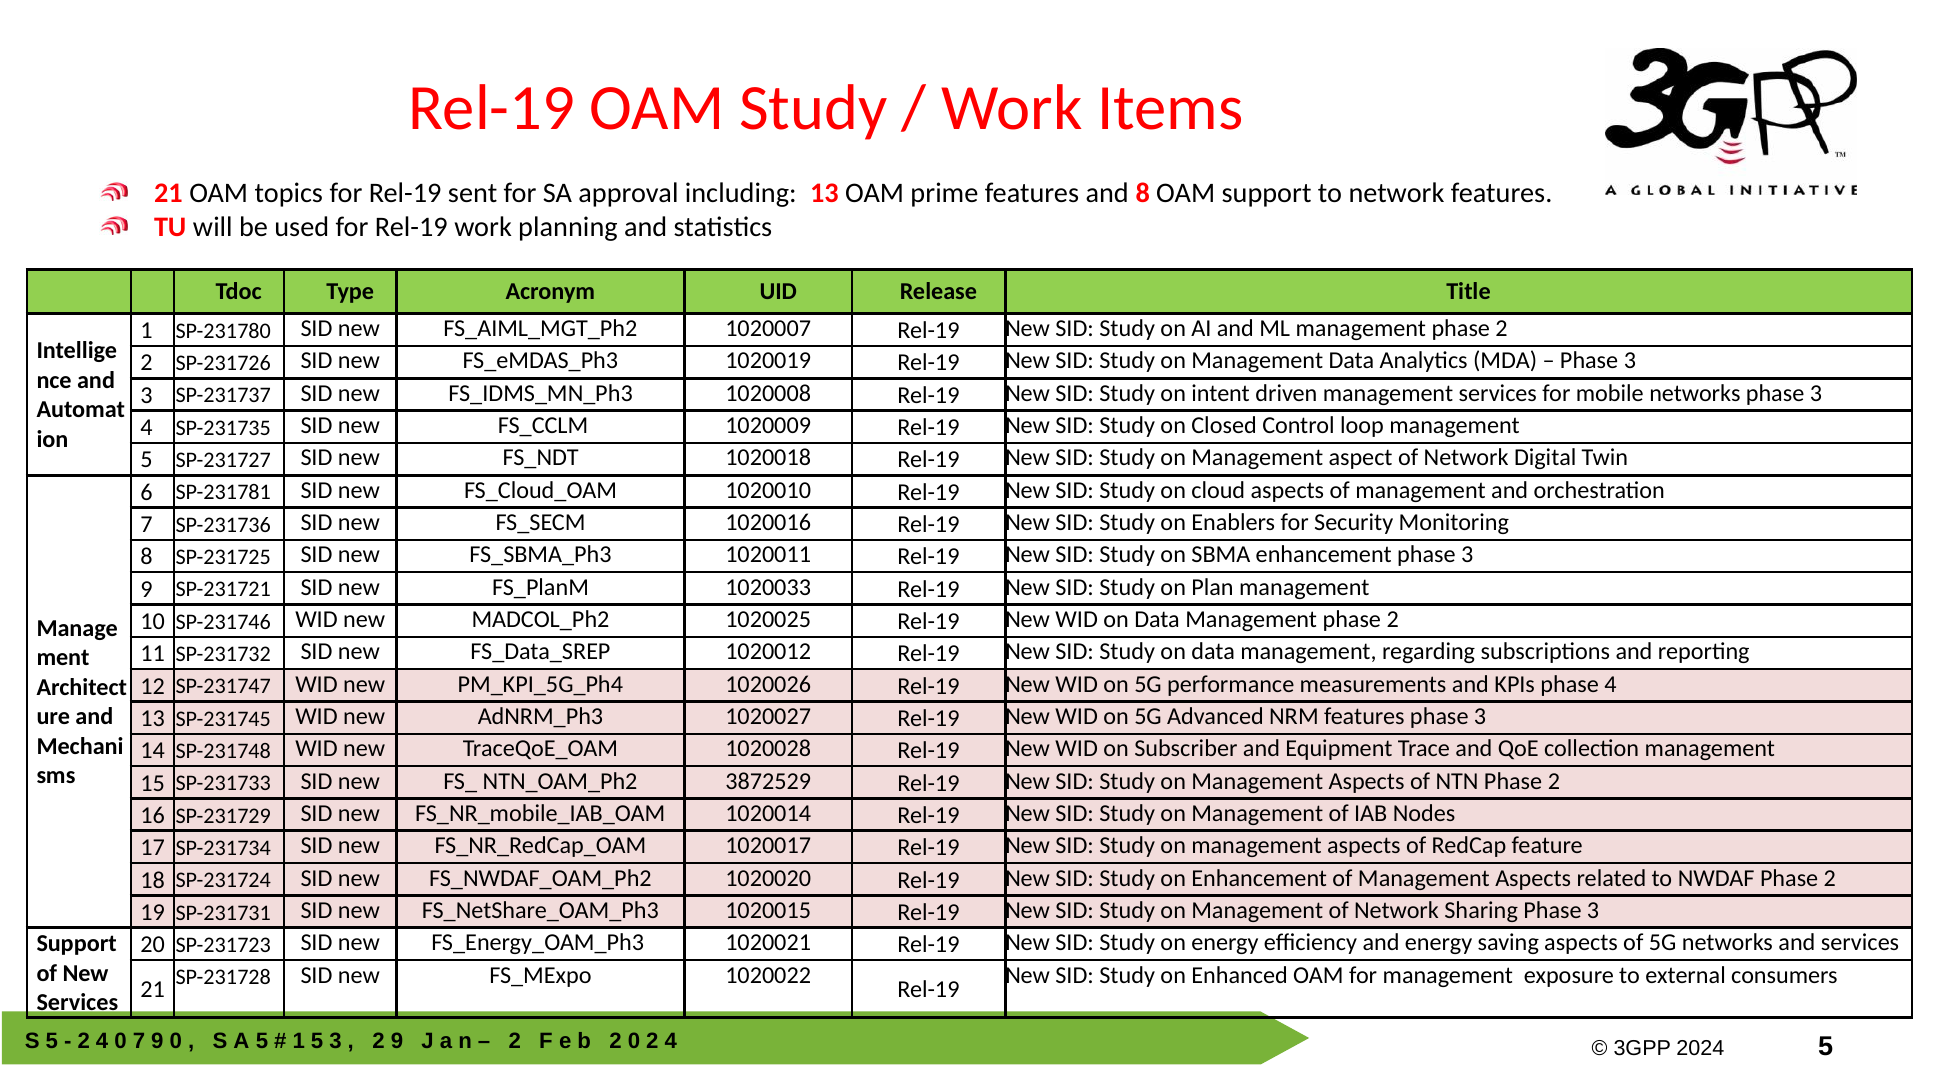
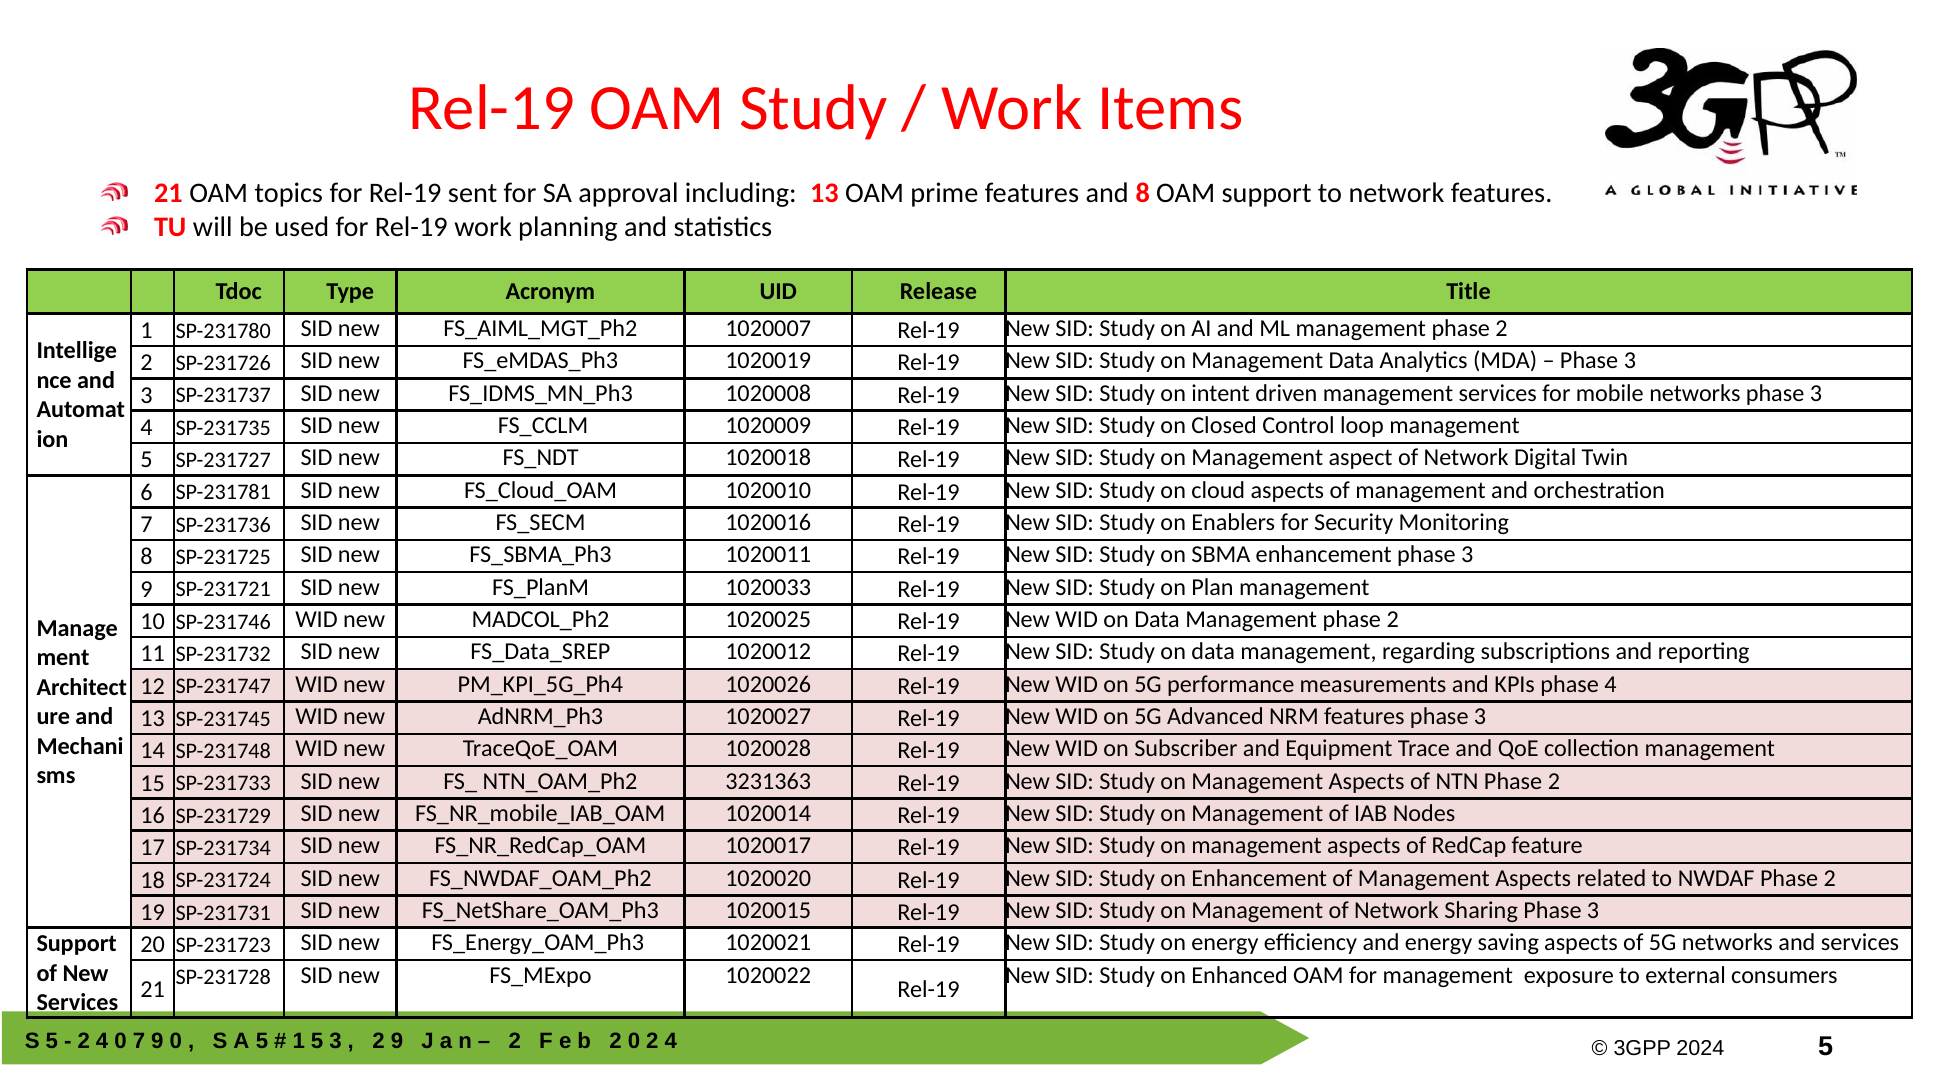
3872529: 3872529 -> 3231363
